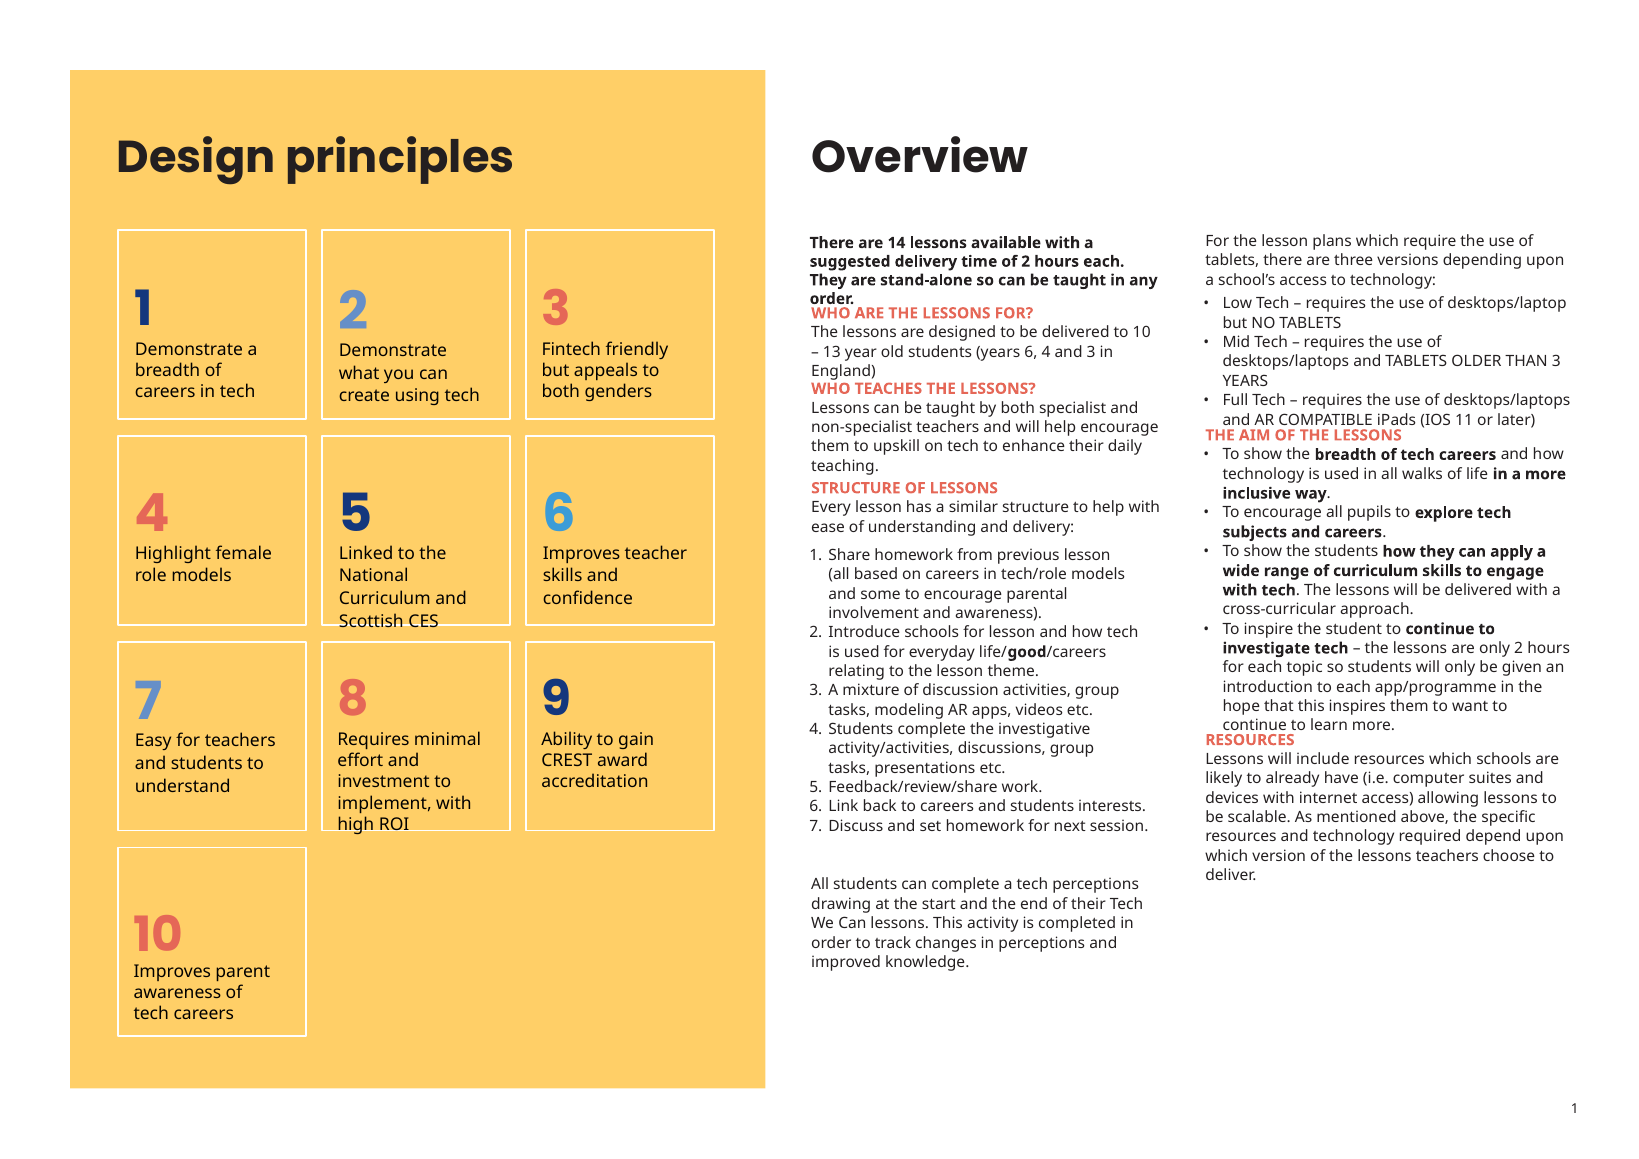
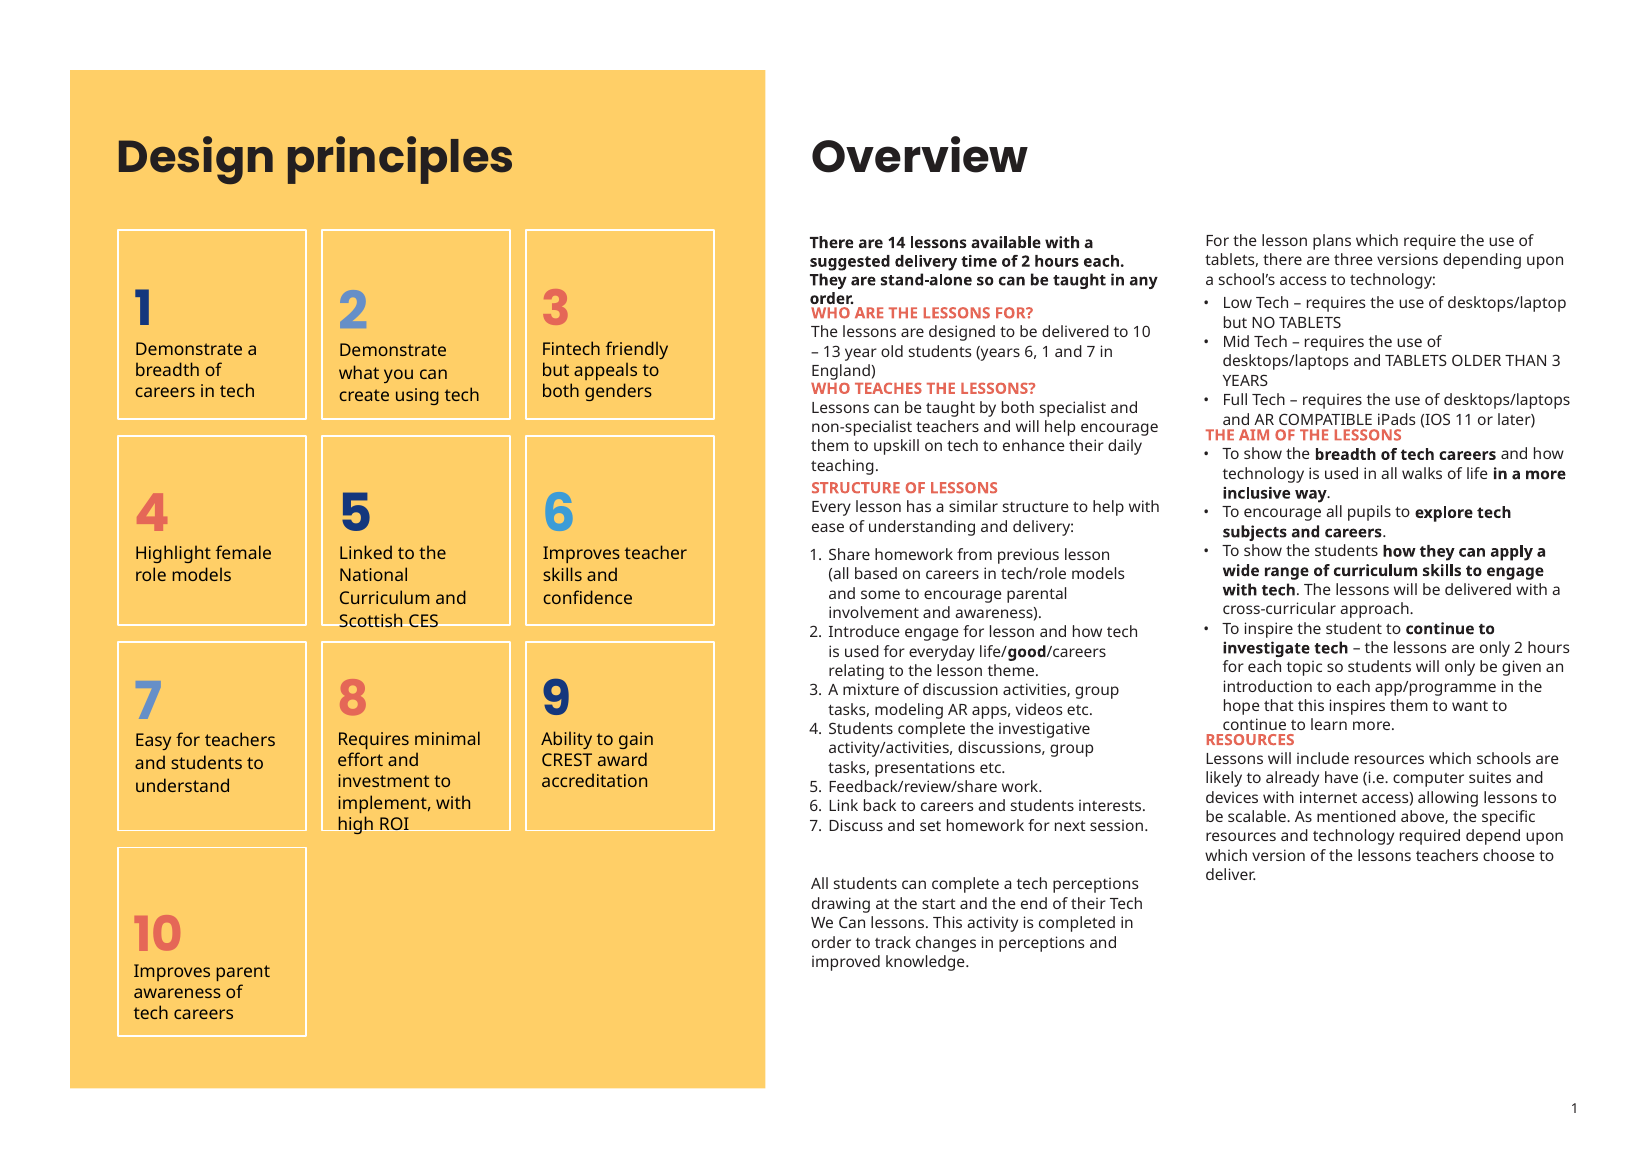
6 4: 4 -> 1
and 3: 3 -> 7
Introduce schools: schools -> engage
